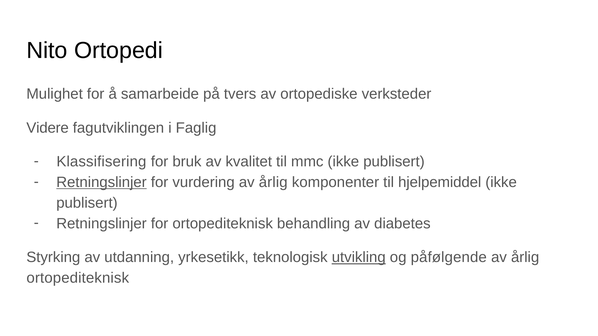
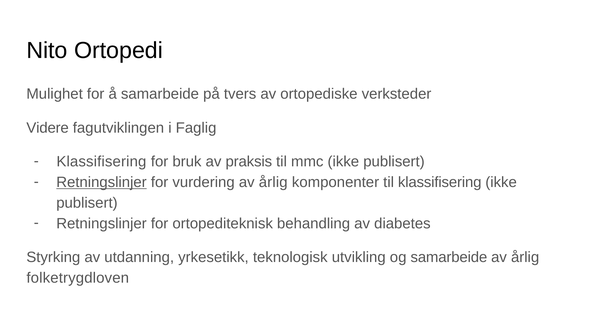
kvalitet: kvalitet -> praksis
til hjelpemiddel: hjelpemiddel -> klassifisering
utvikling underline: present -> none
og påfølgende: påfølgende -> samarbeide
ortopediteknisk at (78, 278): ortopediteknisk -> folketrygdloven
